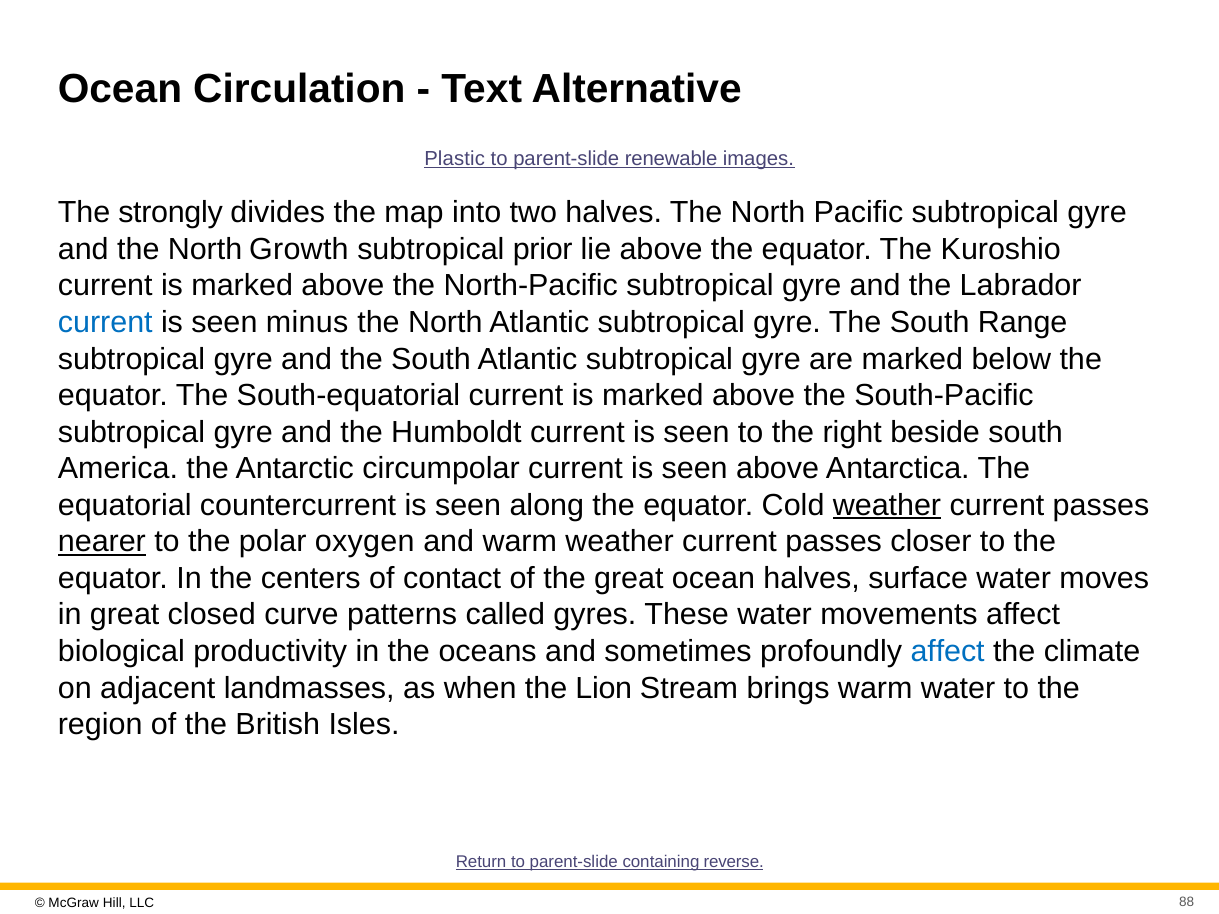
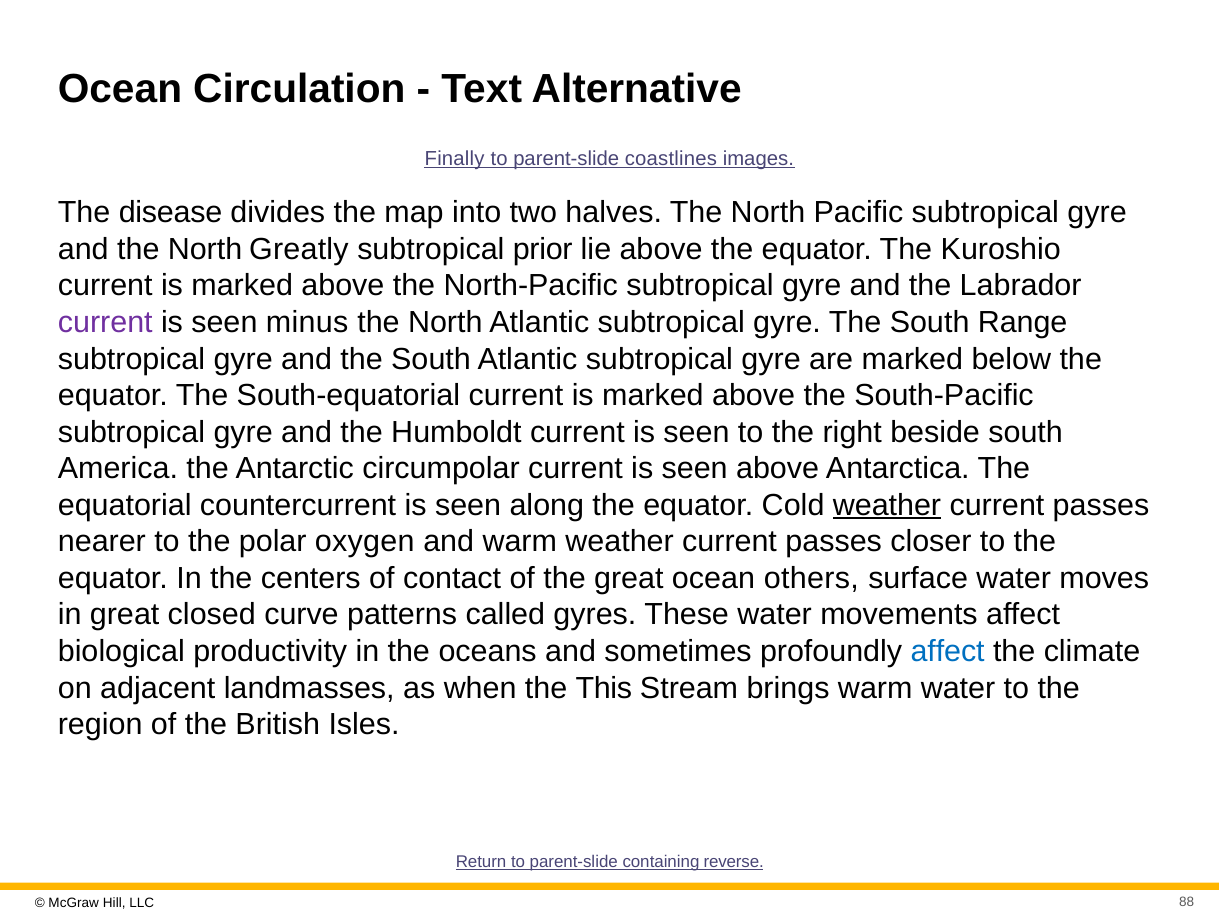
Plastic: Plastic -> Finally
renewable: renewable -> coastlines
strongly: strongly -> disease
Growth: Growth -> Greatly
current at (105, 322) colour: blue -> purple
nearer underline: present -> none
ocean halves: halves -> others
Lion: Lion -> This
